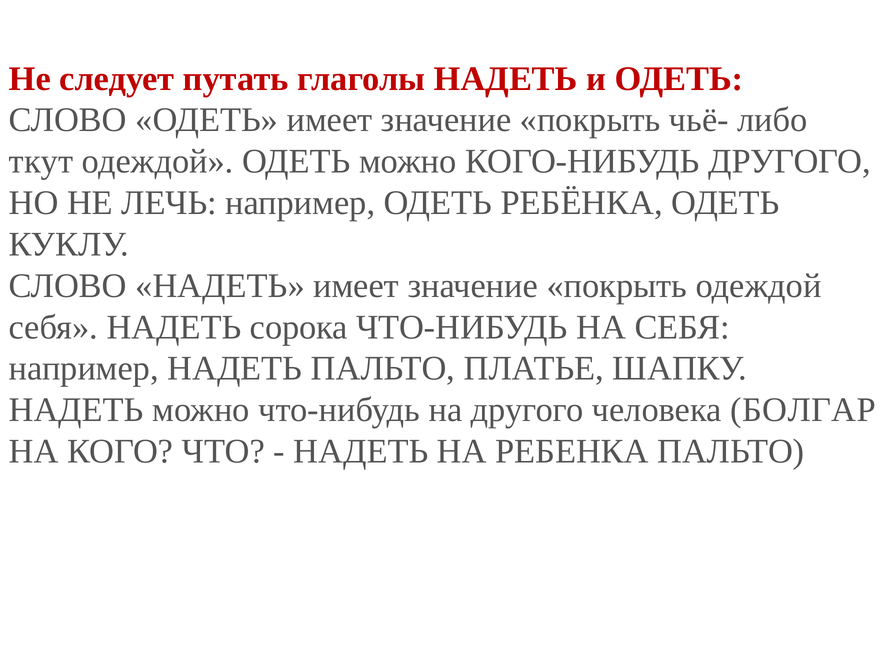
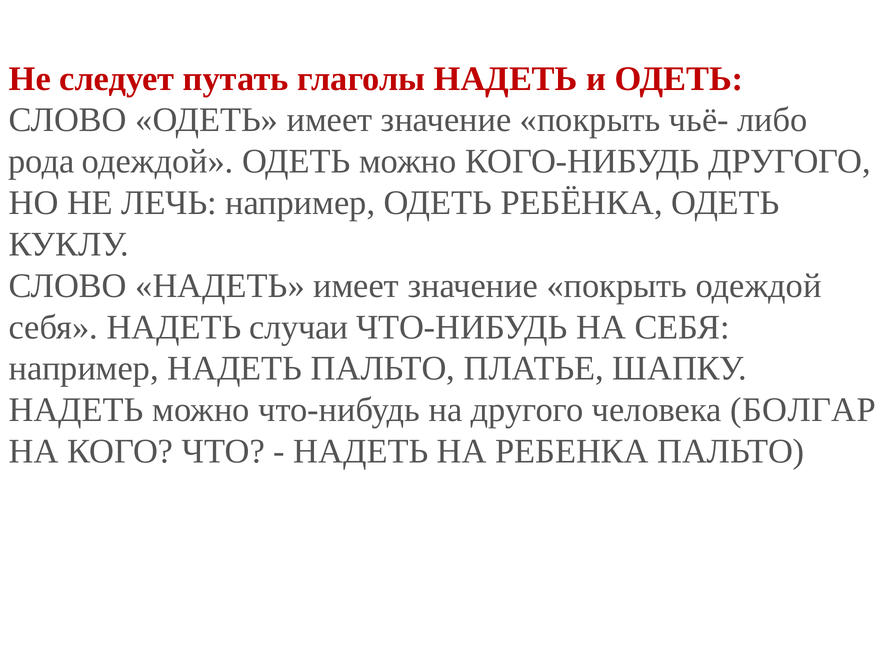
ткут: ткут -> рода
сорока: сорока -> случаи
